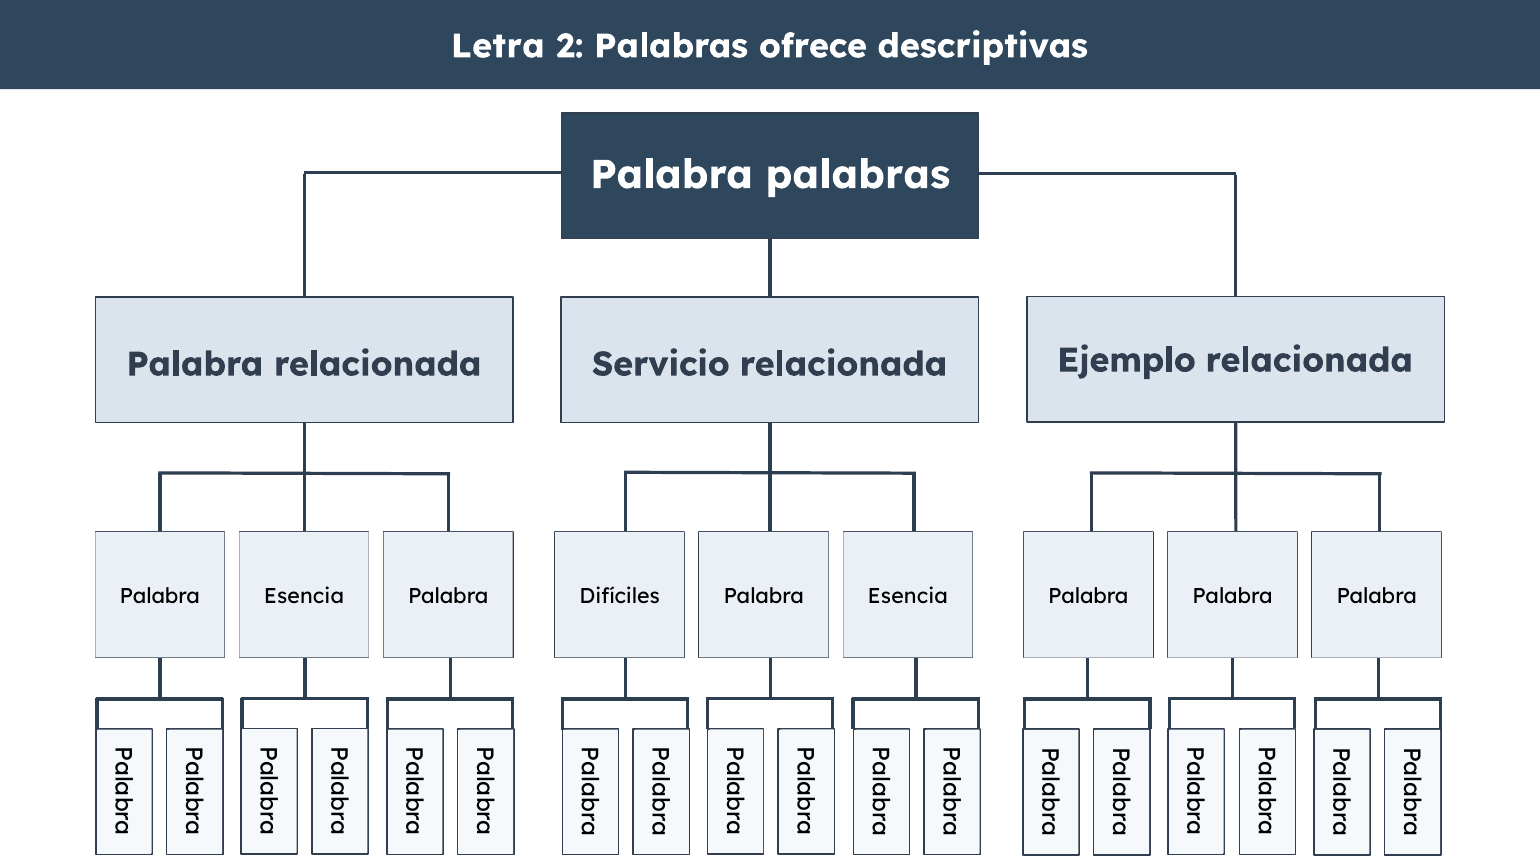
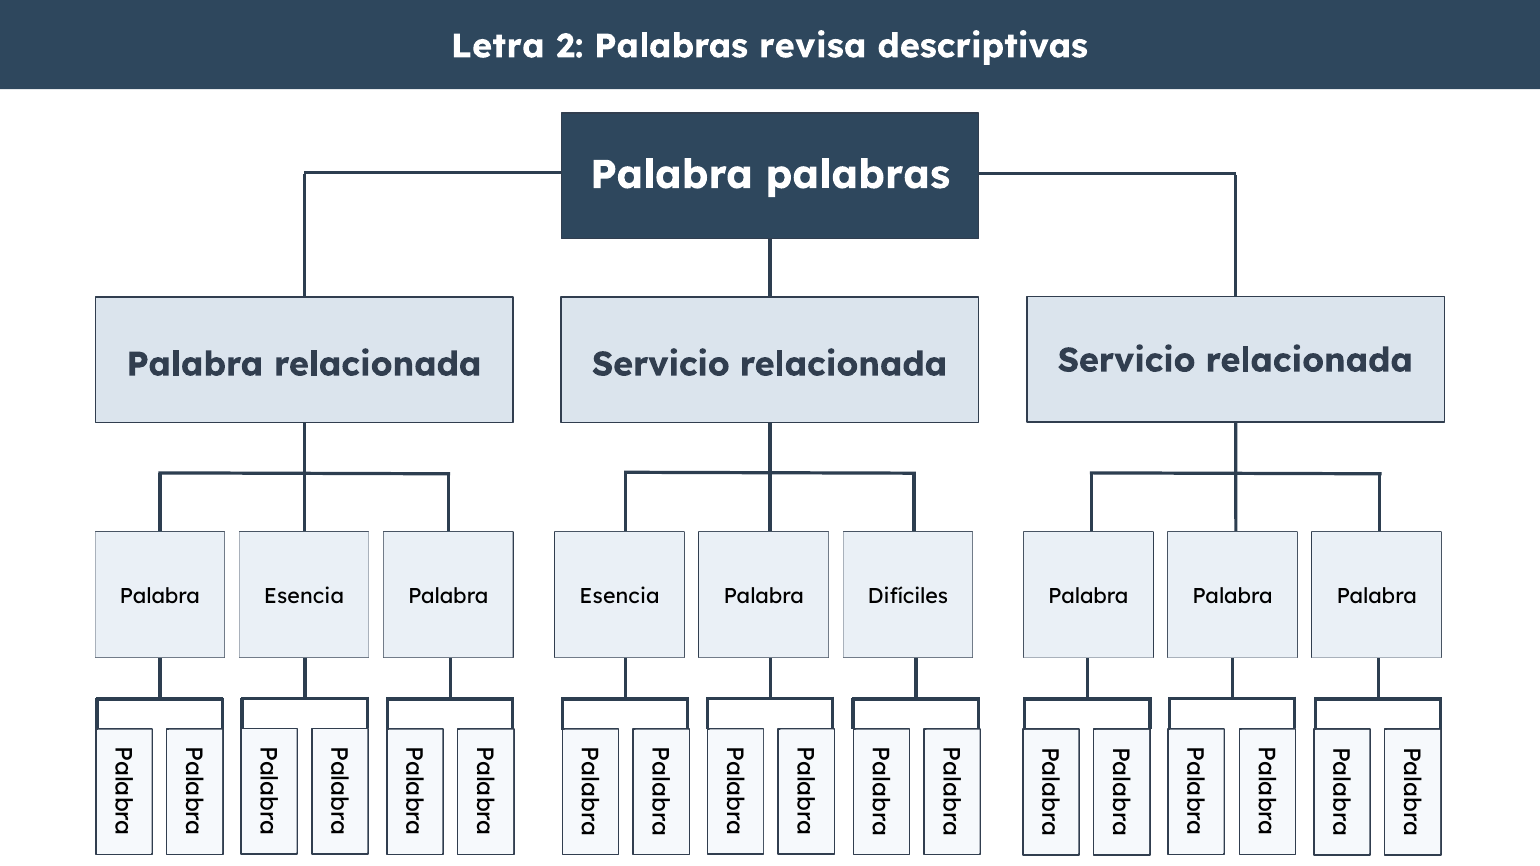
ofrece: ofrece -> revisa
relacionada Ejemplo: Ejemplo -> Servicio
Difíciles at (620, 596): Difíciles -> Esencia
Esencia at (908, 596): Esencia -> Difíciles
